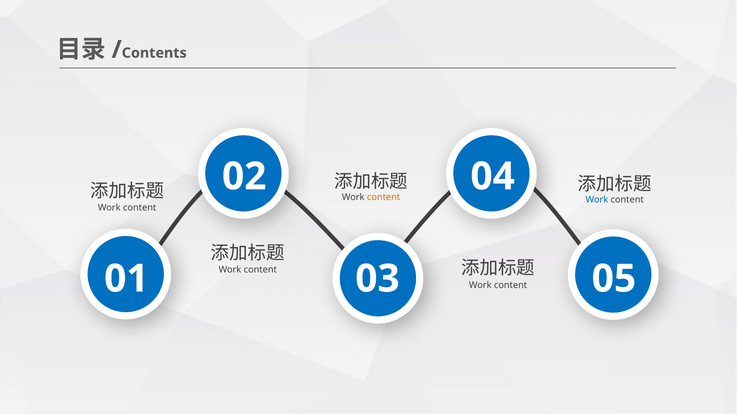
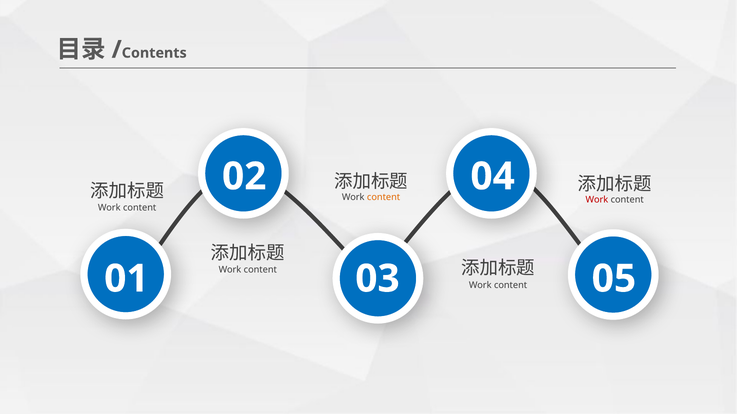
Work at (597, 200) colour: blue -> red
